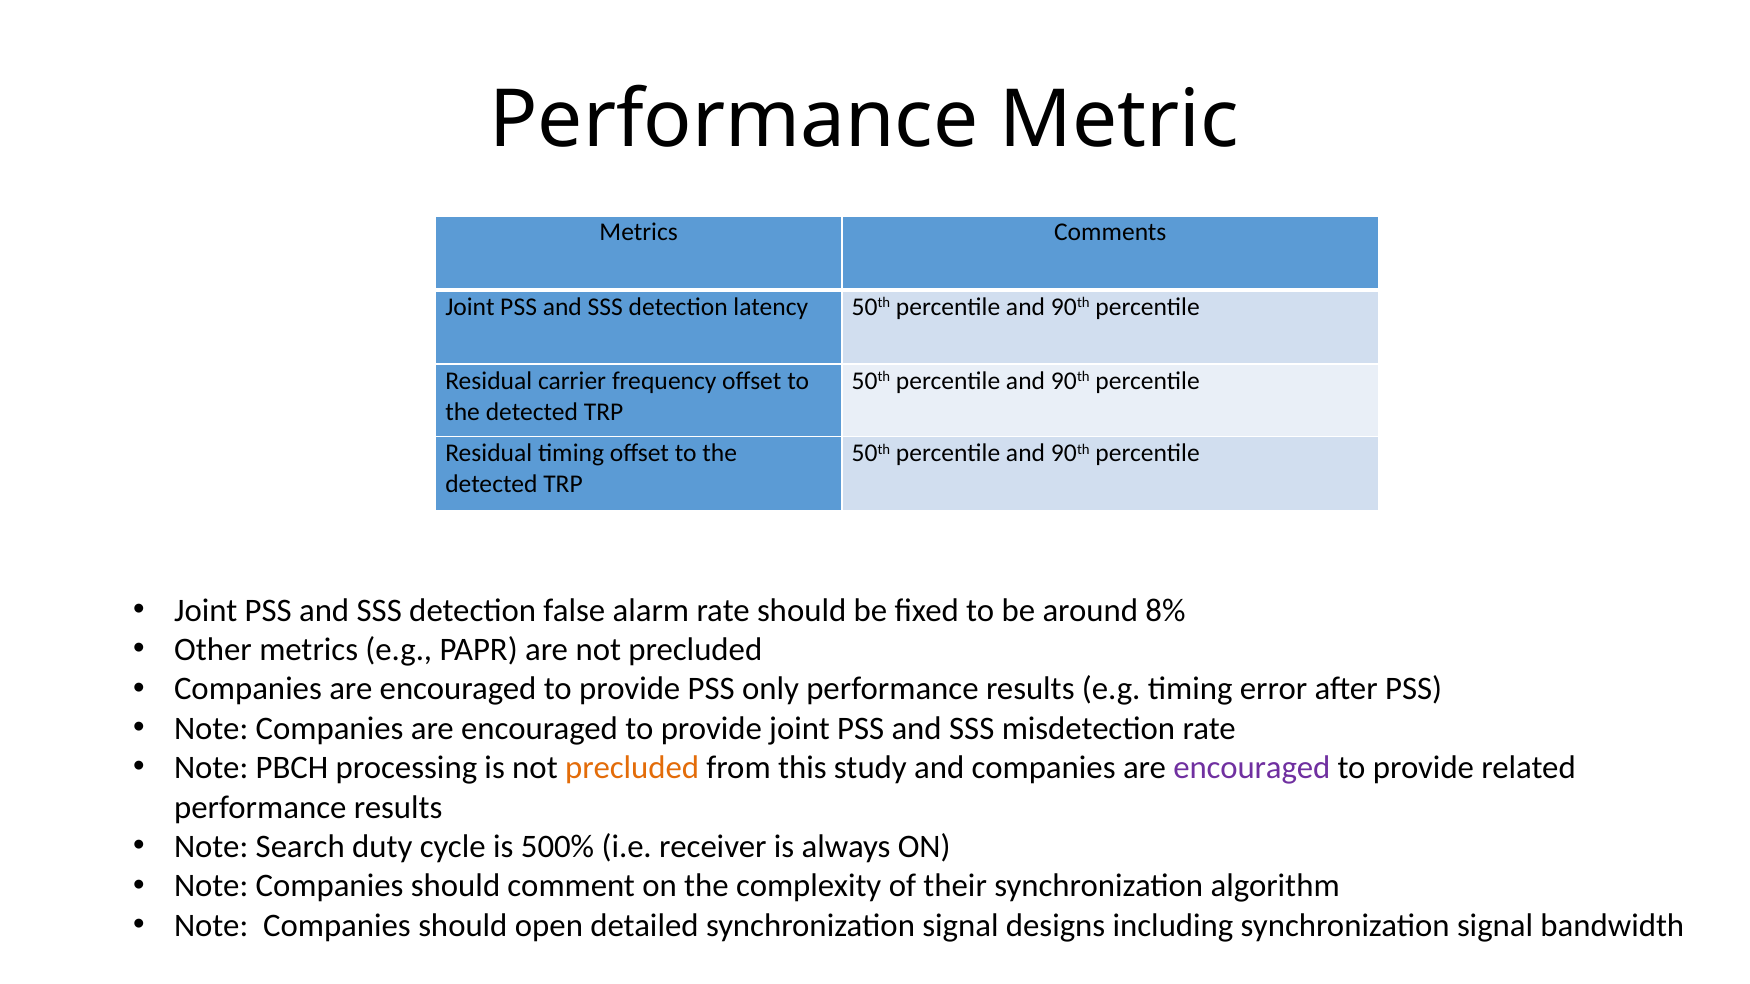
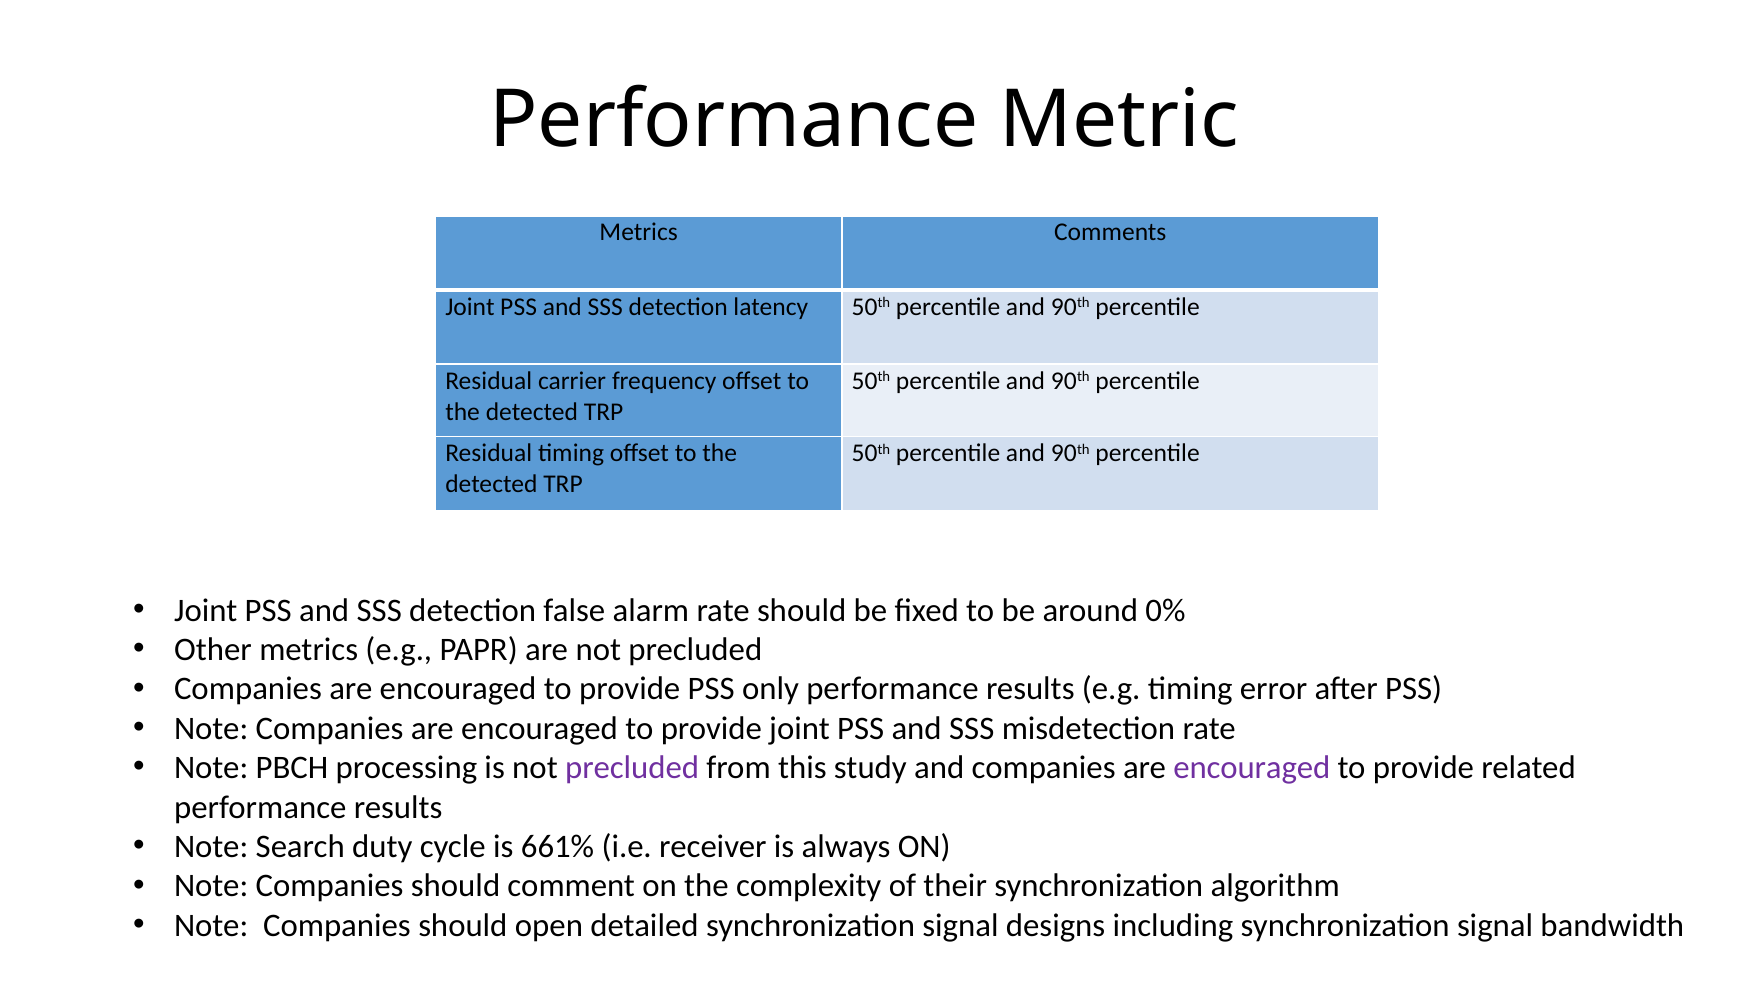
8%: 8% -> 0%
precluded at (632, 768) colour: orange -> purple
500%: 500% -> 661%
